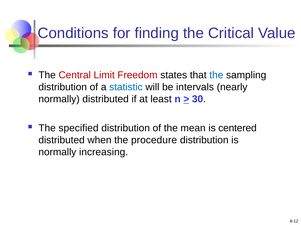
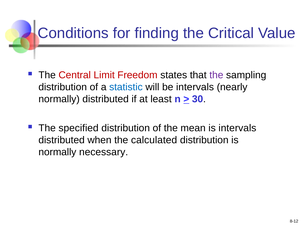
the at (216, 75) colour: blue -> purple
is centered: centered -> intervals
procedure: procedure -> calculated
increasing: increasing -> necessary
